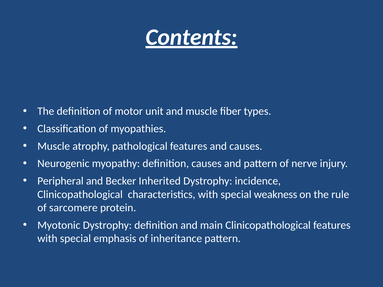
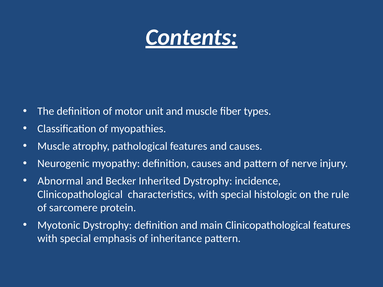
Peripheral: Peripheral -> Abnormal
weakness: weakness -> histologic
